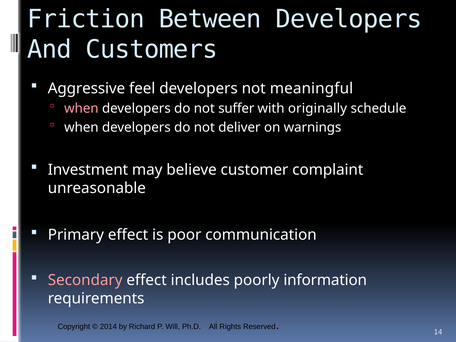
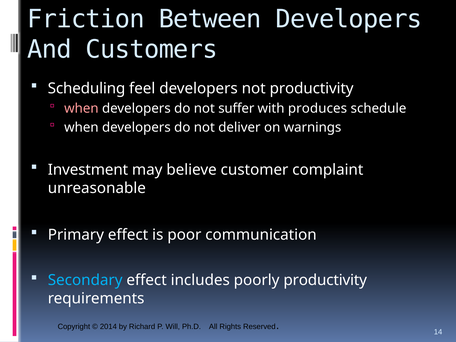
Aggressive: Aggressive -> Scheduling
not meaningful: meaningful -> productivity
originally: originally -> produces
Secondary colour: pink -> light blue
poorly information: information -> productivity
